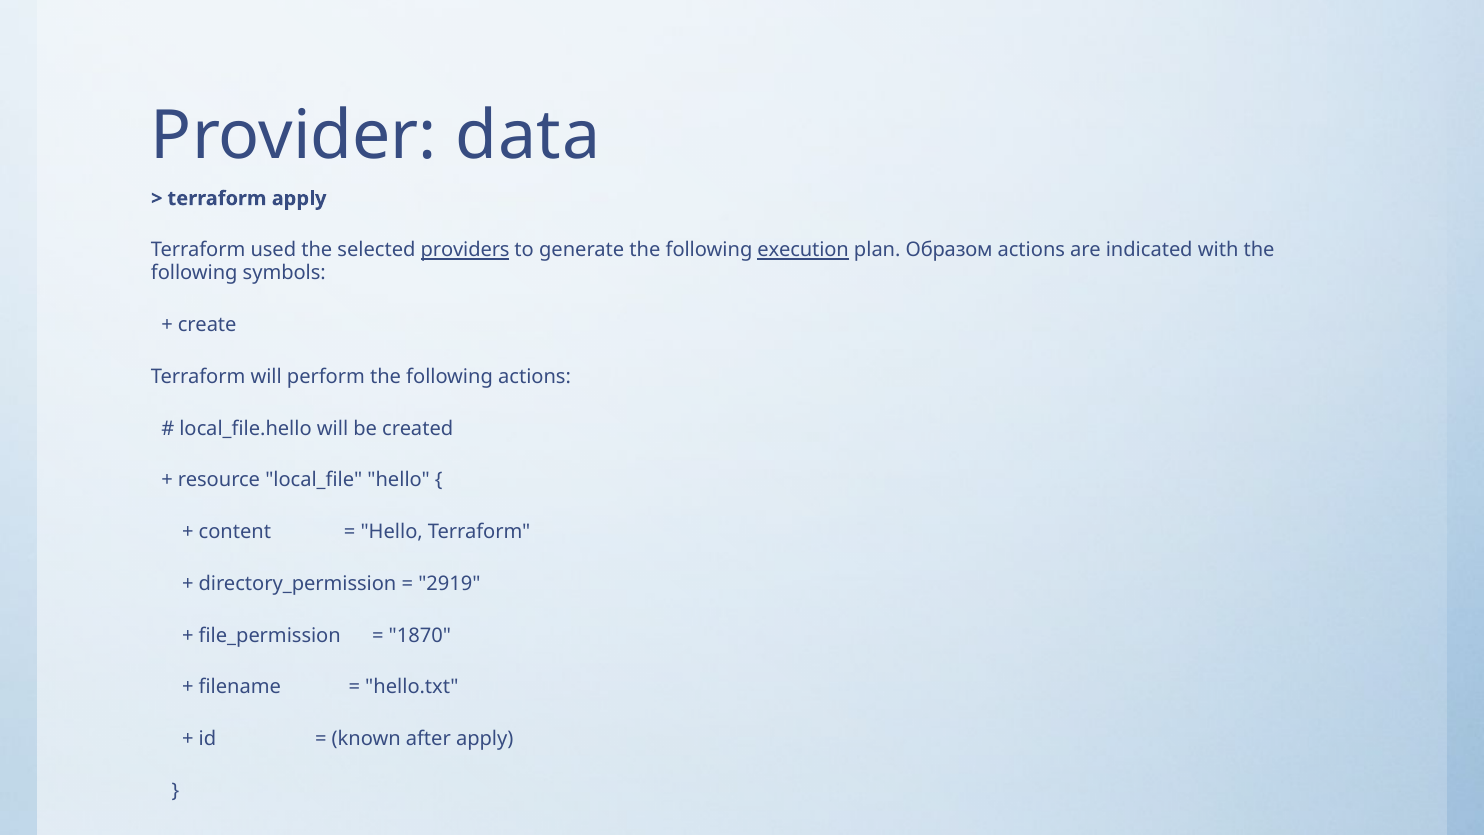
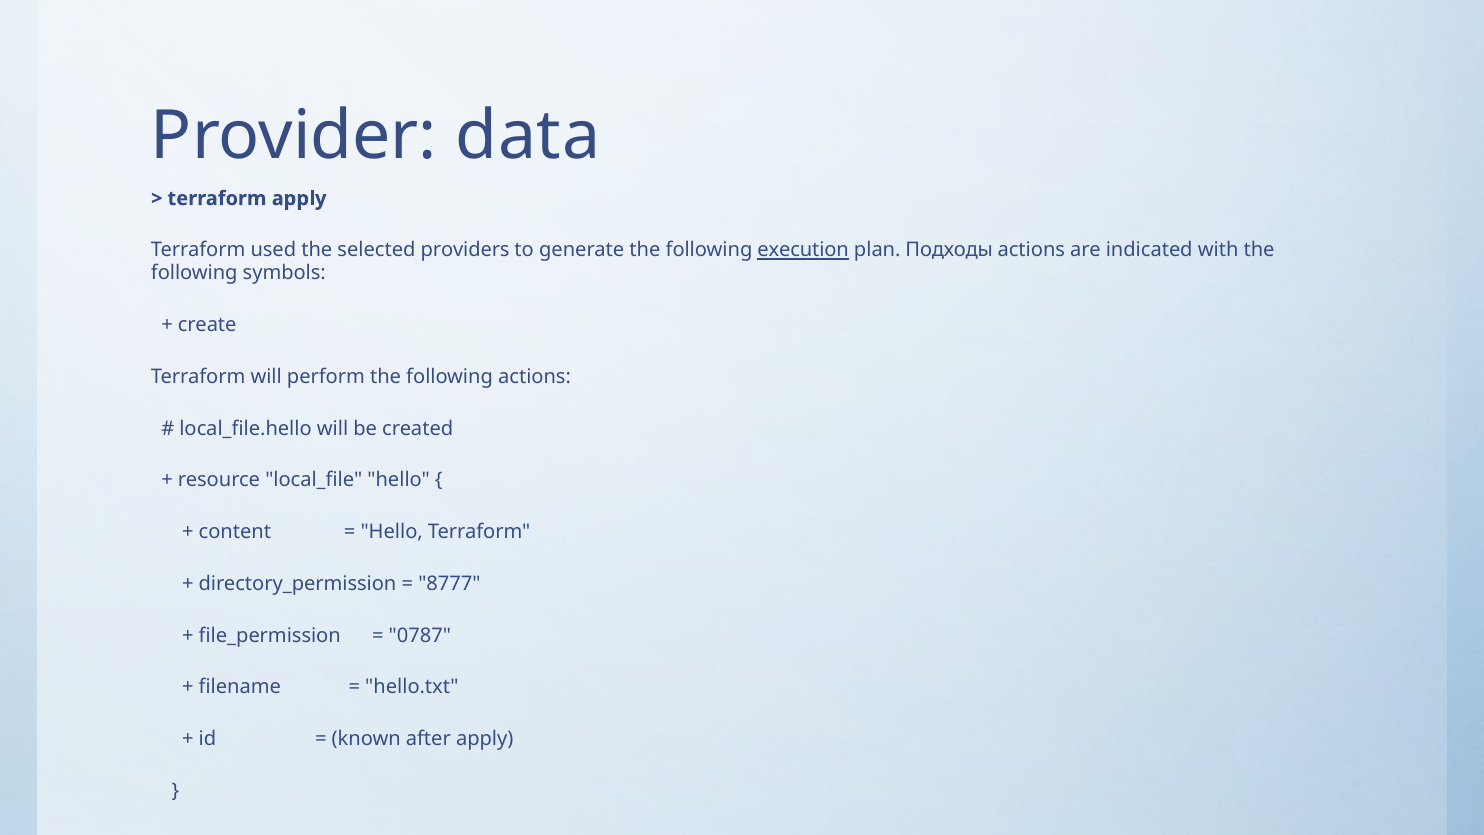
providers underline: present -> none
Образом: Образом -> Подходы
2919: 2919 -> 8777
1870: 1870 -> 0787
